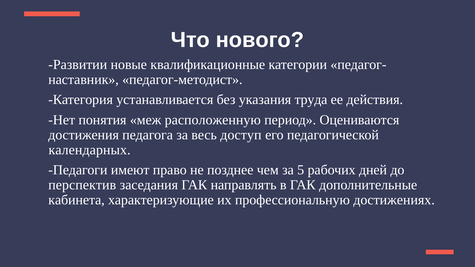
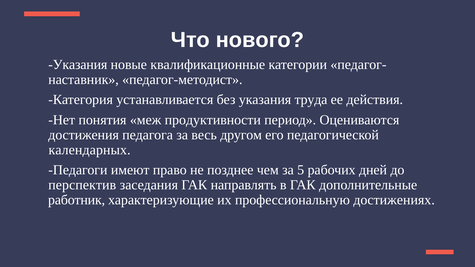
Развитии at (78, 65): Развитии -> Указания
расположенную: расположенную -> продуктивности
доступ: доступ -> другом
кабинета: кабинета -> работник
